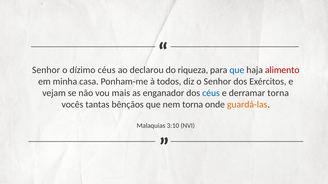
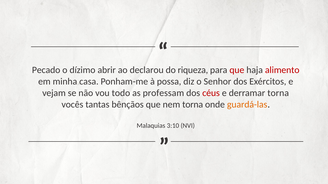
Senhor at (46, 70): Senhor -> Pecado
dízimo céus: céus -> abrir
que at (237, 70) colour: blue -> red
todos: todos -> possa
mais: mais -> todo
enganador: enganador -> professam
céus at (211, 93) colour: blue -> red
